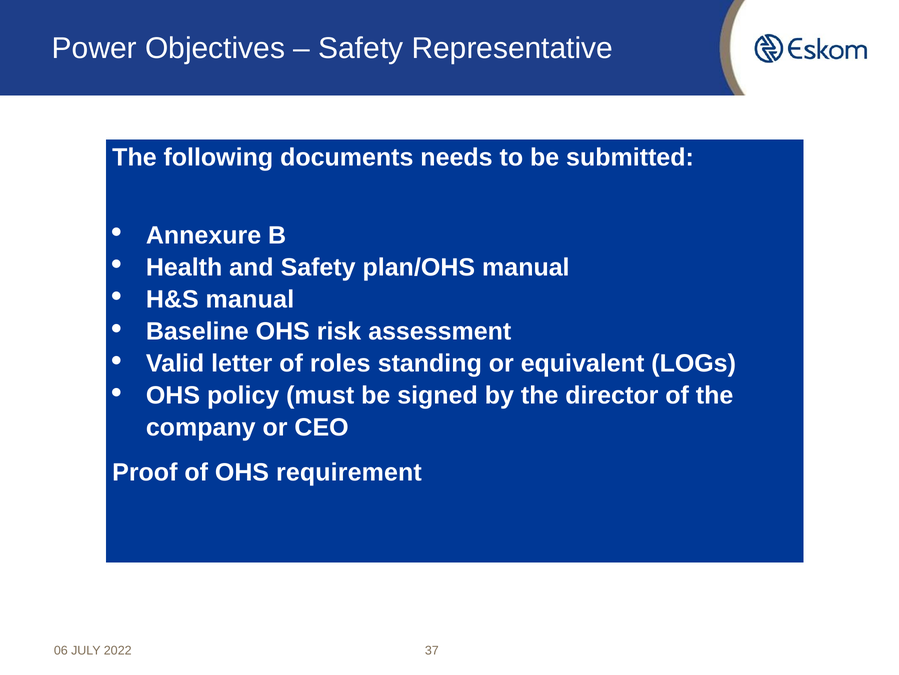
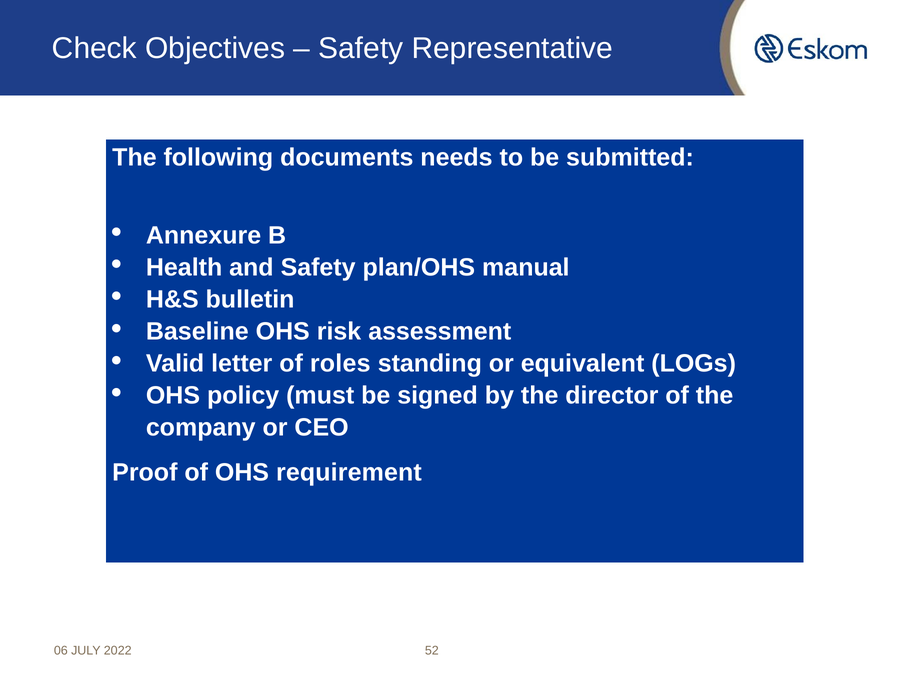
Power: Power -> Check
H&S manual: manual -> bulletin
37: 37 -> 52
